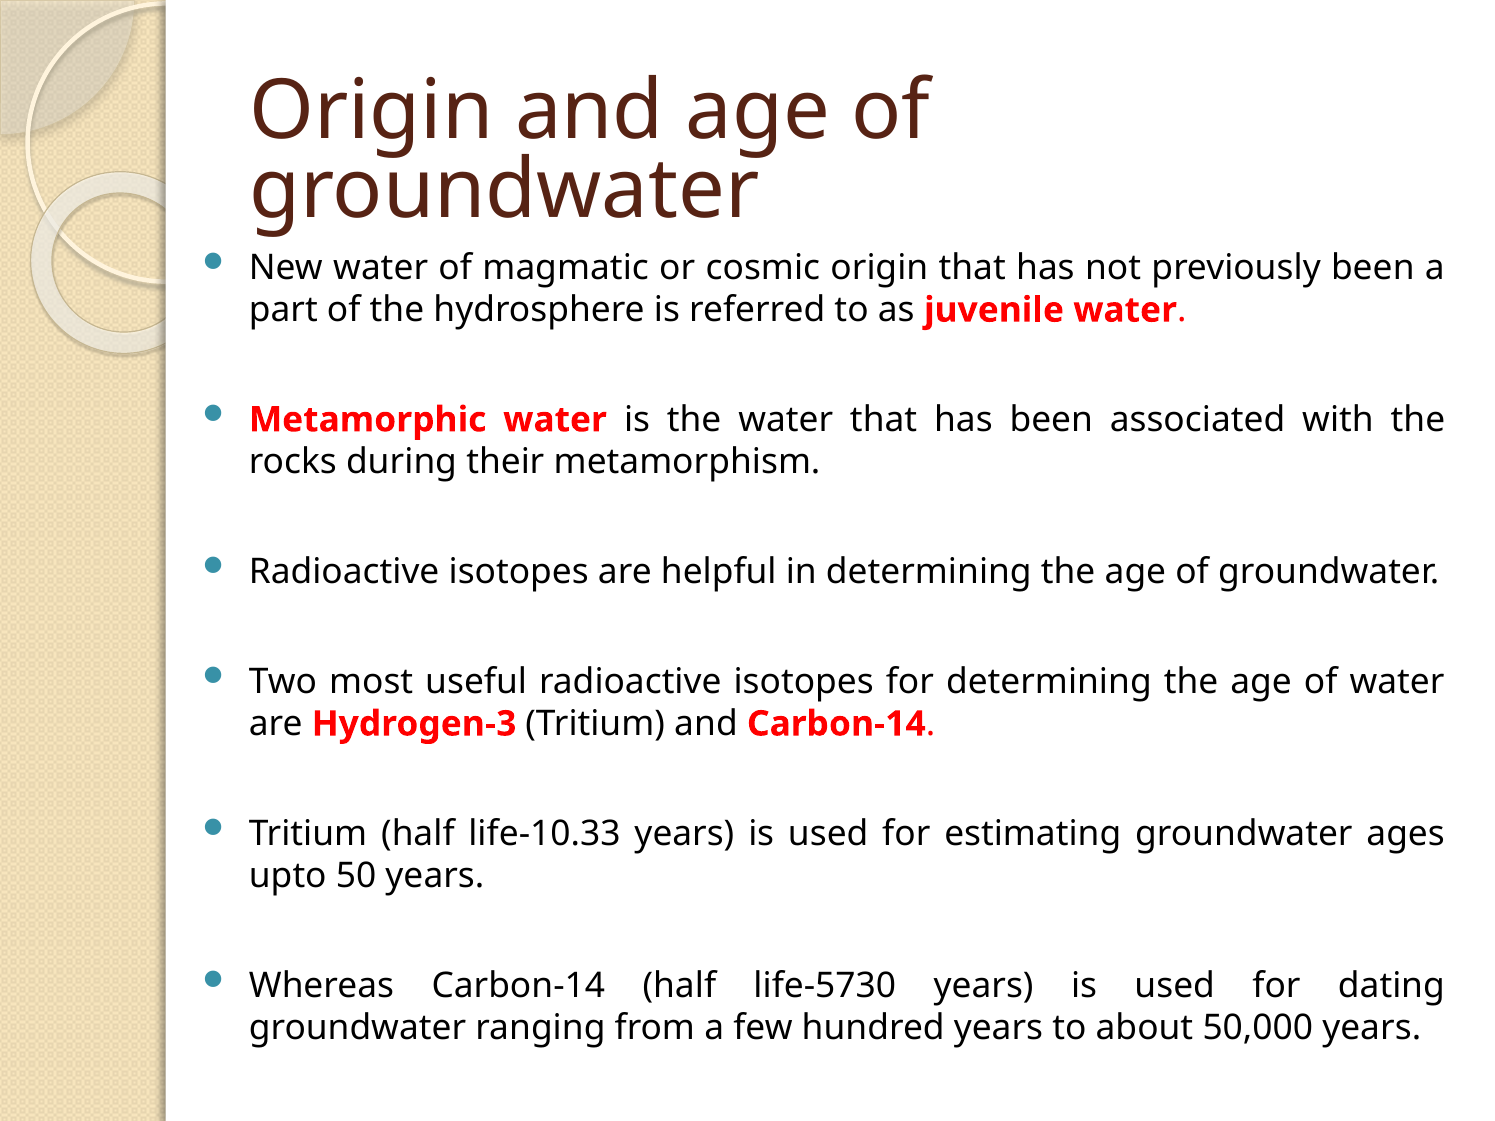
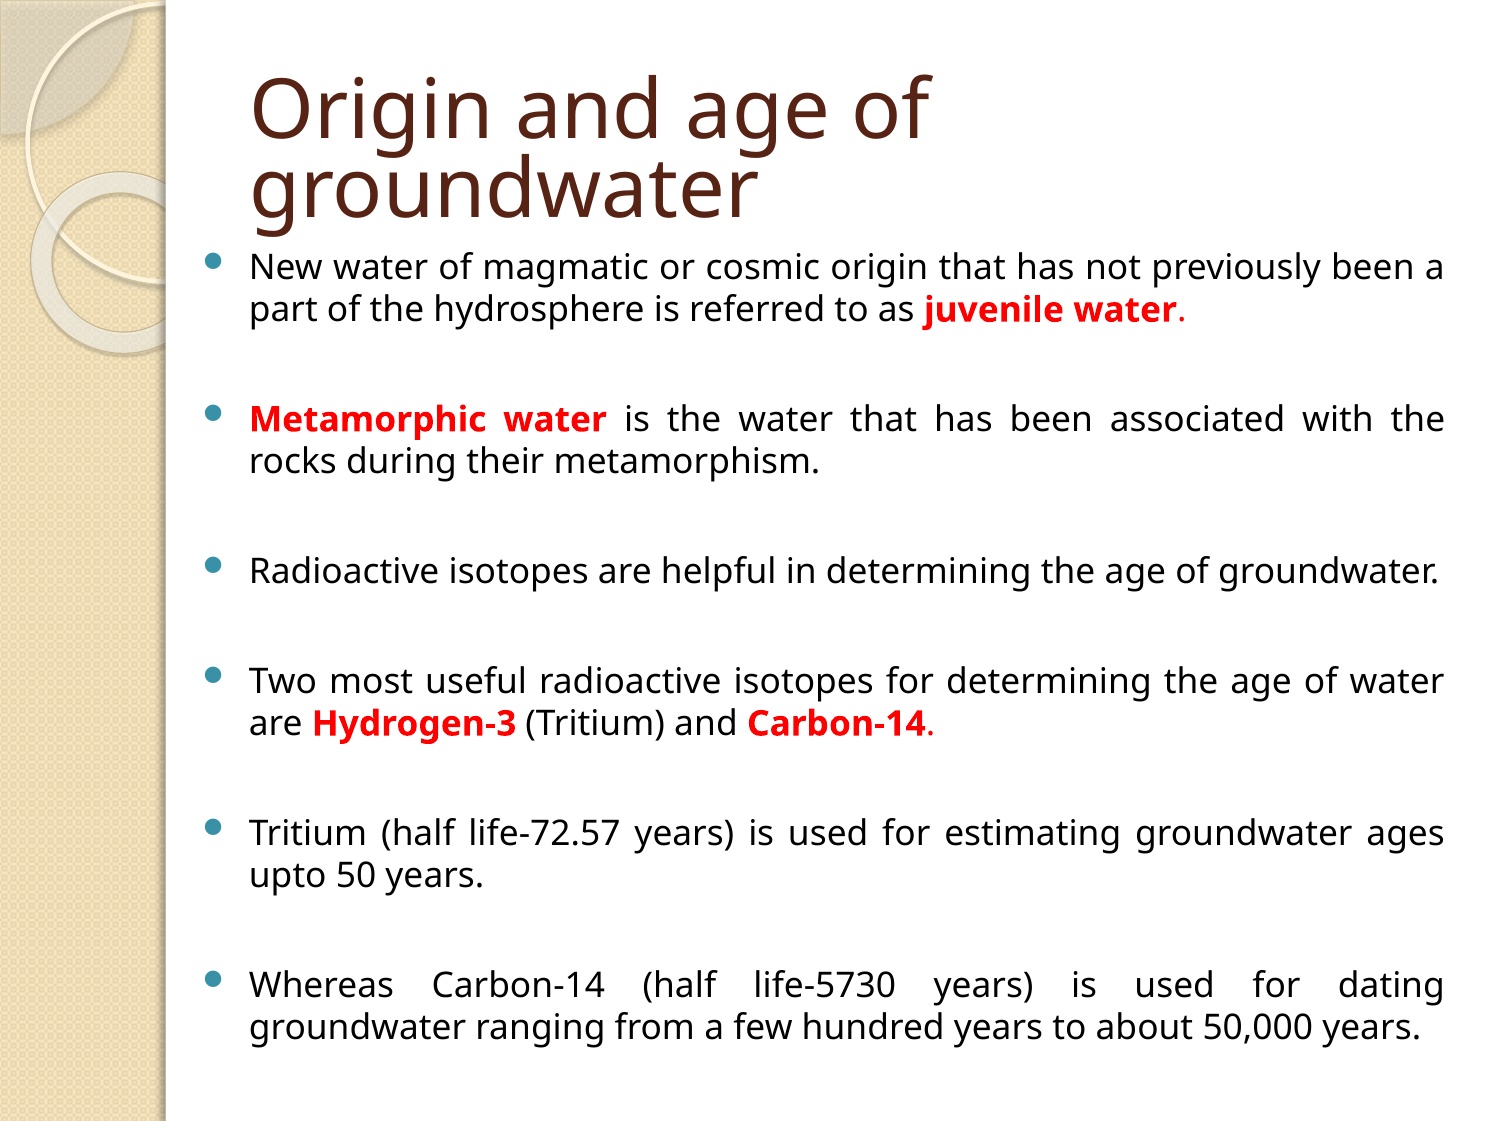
life-10.33: life-10.33 -> life-72.57
